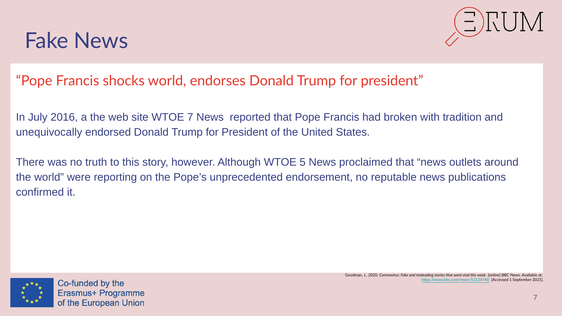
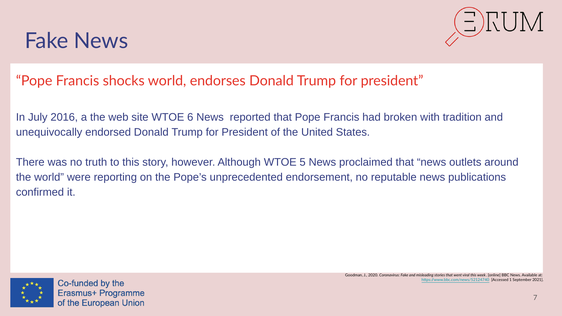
WTOE 7: 7 -> 6
